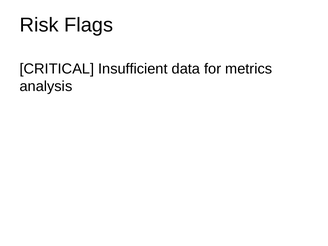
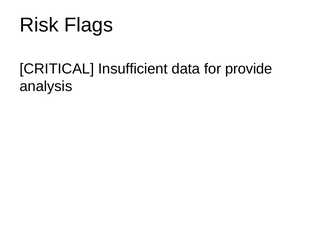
metrics: metrics -> provide
